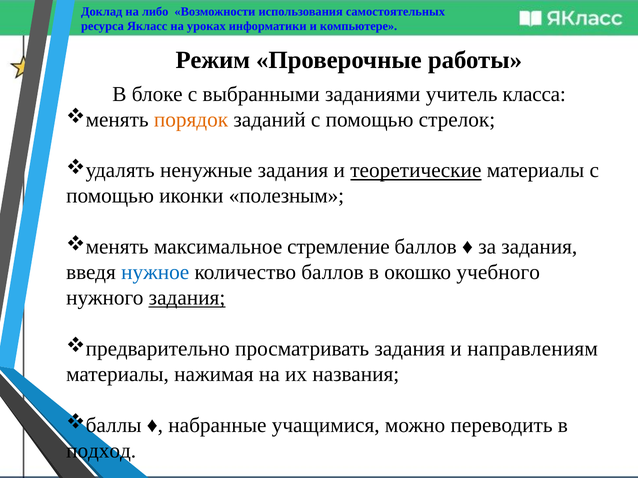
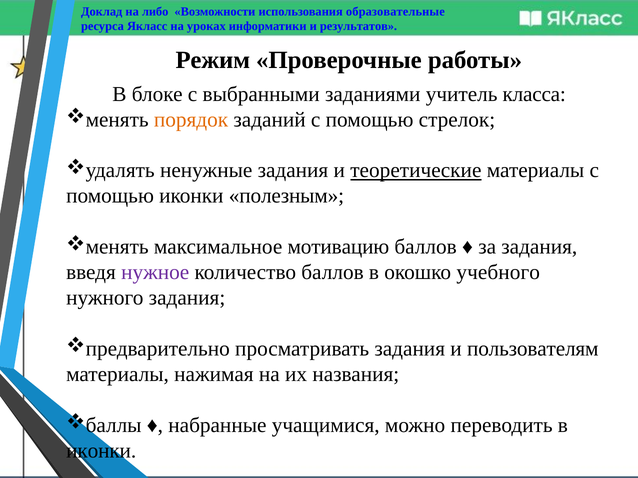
самостоятельных: самостоятельных -> образовательные
компьютере: компьютере -> результатов
стремление: стремление -> мотивацию
нужное colour: blue -> purple
задания at (187, 298) underline: present -> none
направлениям: направлениям -> пользователям
подход at (101, 451): подход -> иконки
